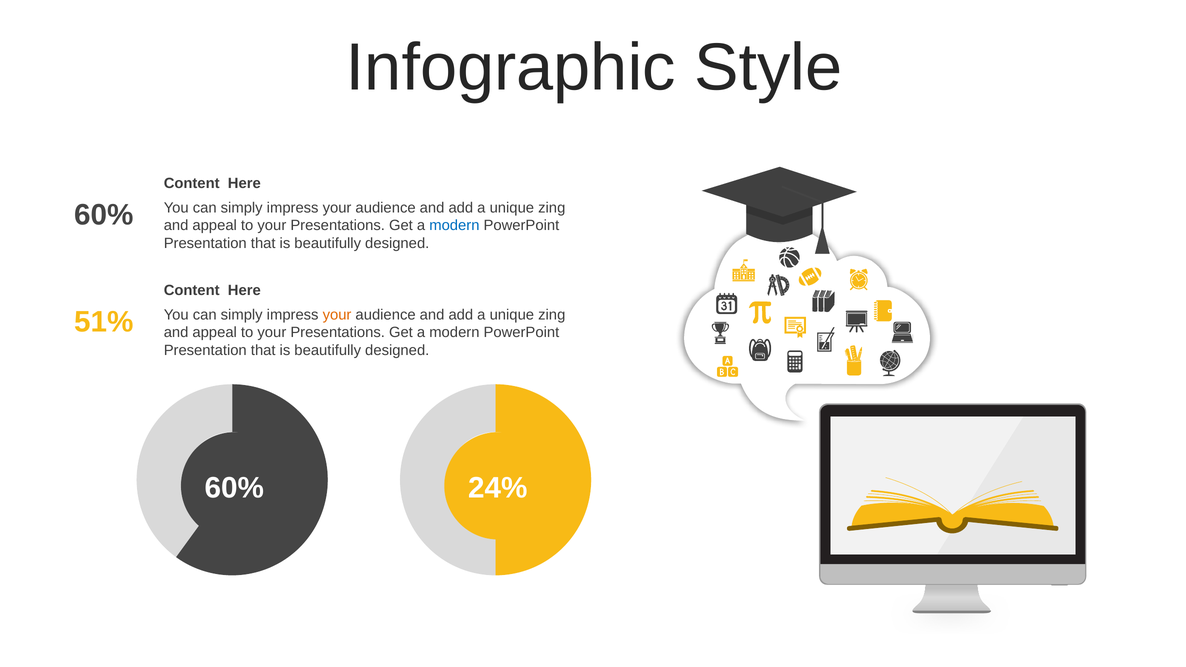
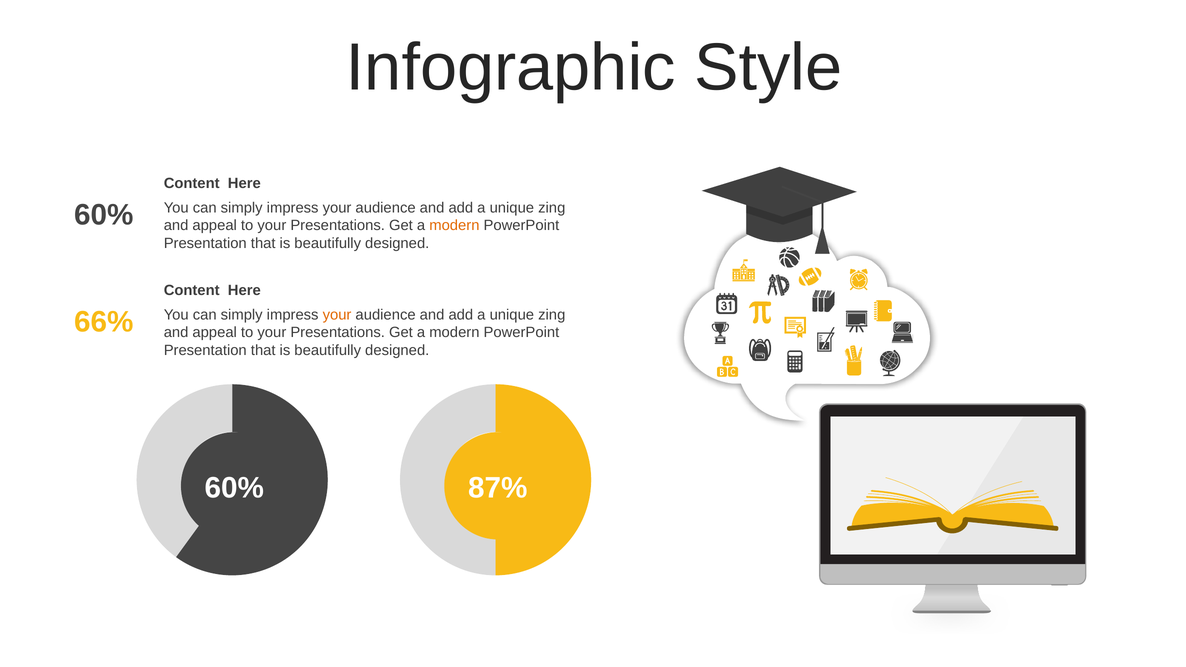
modern at (454, 226) colour: blue -> orange
51%: 51% -> 66%
24%: 24% -> 87%
